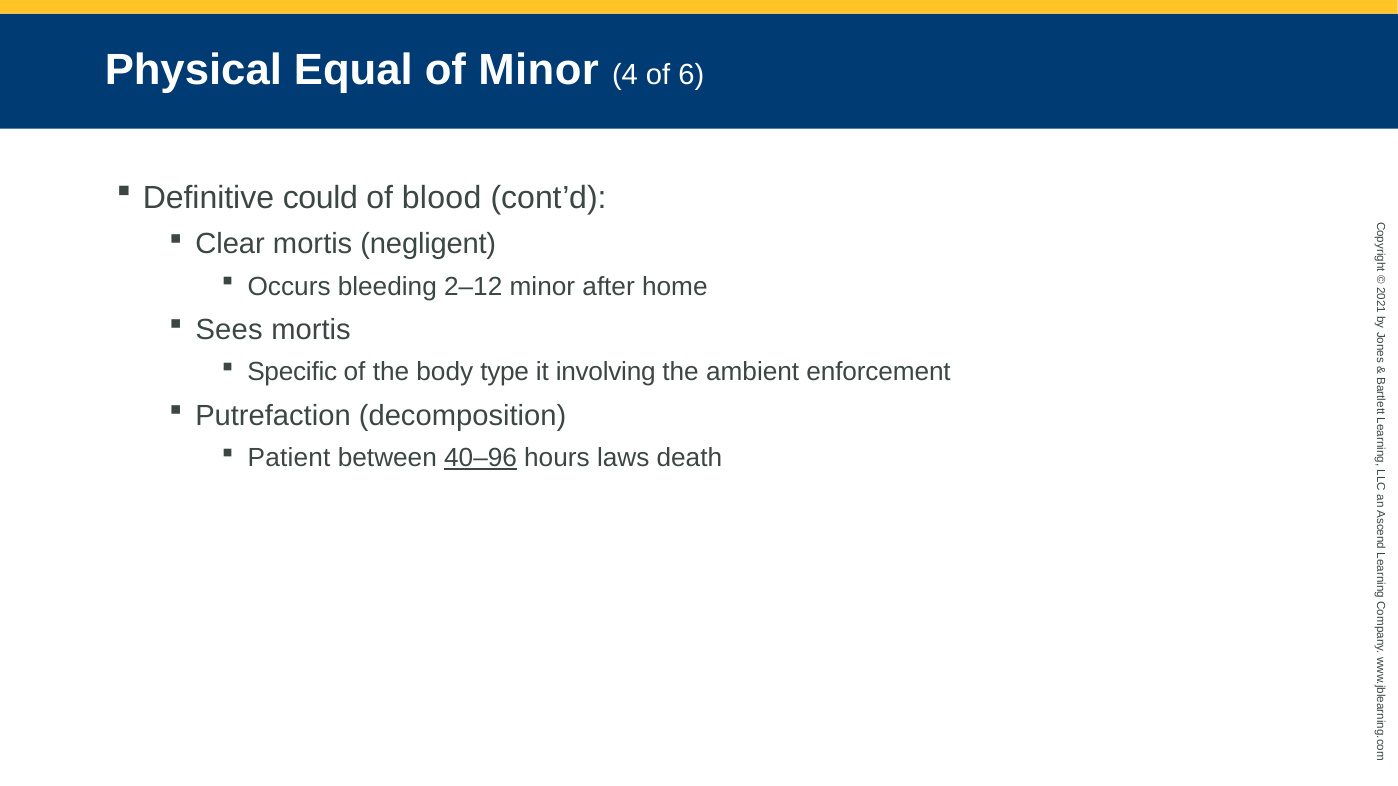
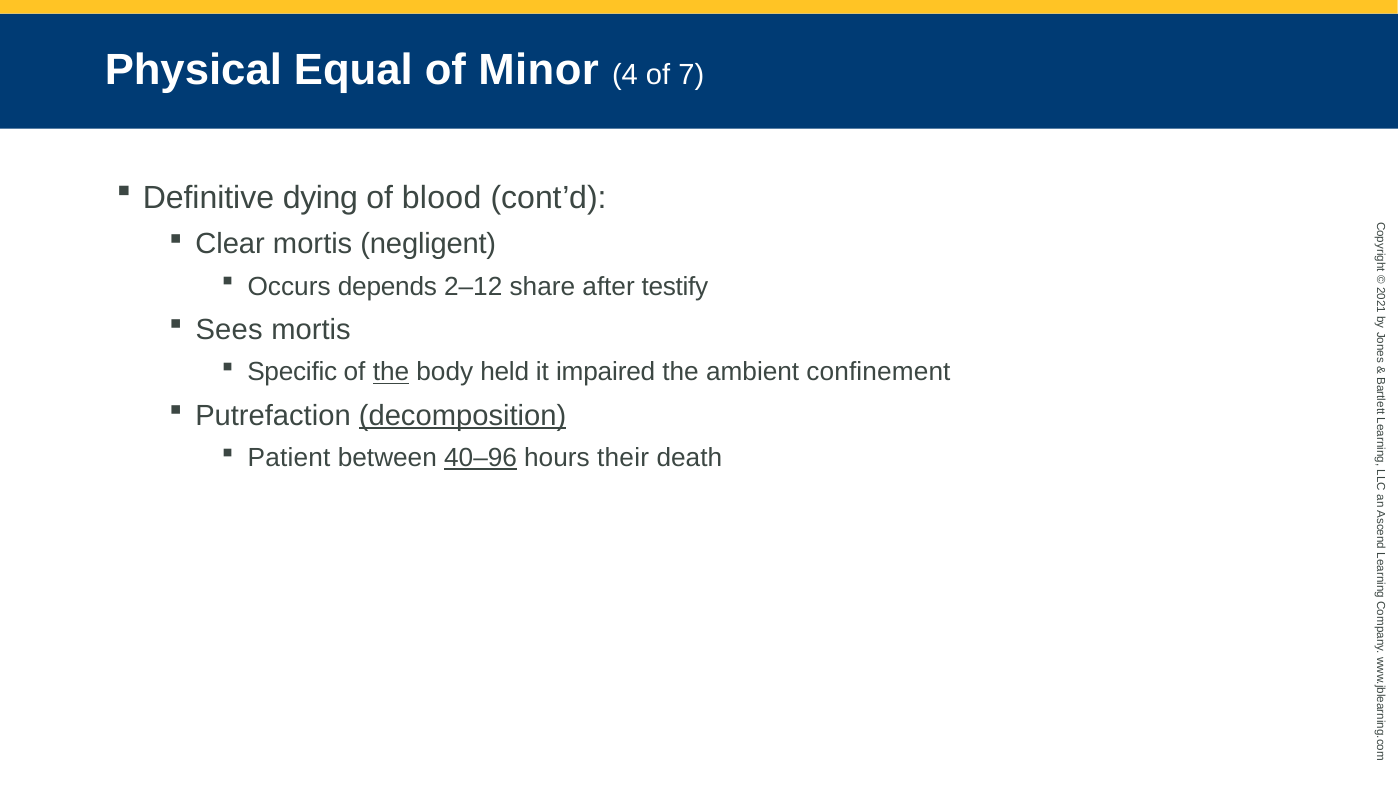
6: 6 -> 7
could: could -> dying
bleeding: bleeding -> depends
2–12 minor: minor -> share
home: home -> testify
the at (391, 372) underline: none -> present
type: type -> held
involving: involving -> impaired
enforcement: enforcement -> confinement
decomposition underline: none -> present
laws: laws -> their
